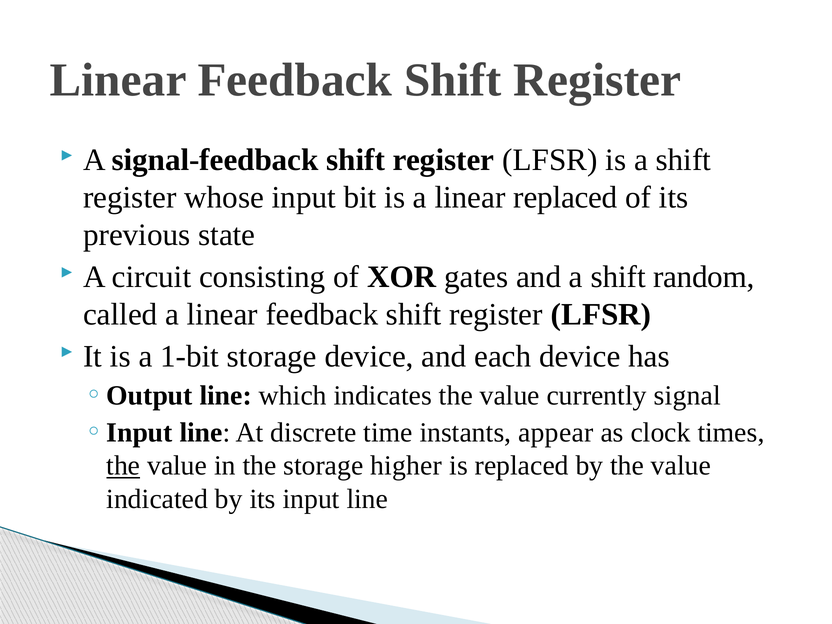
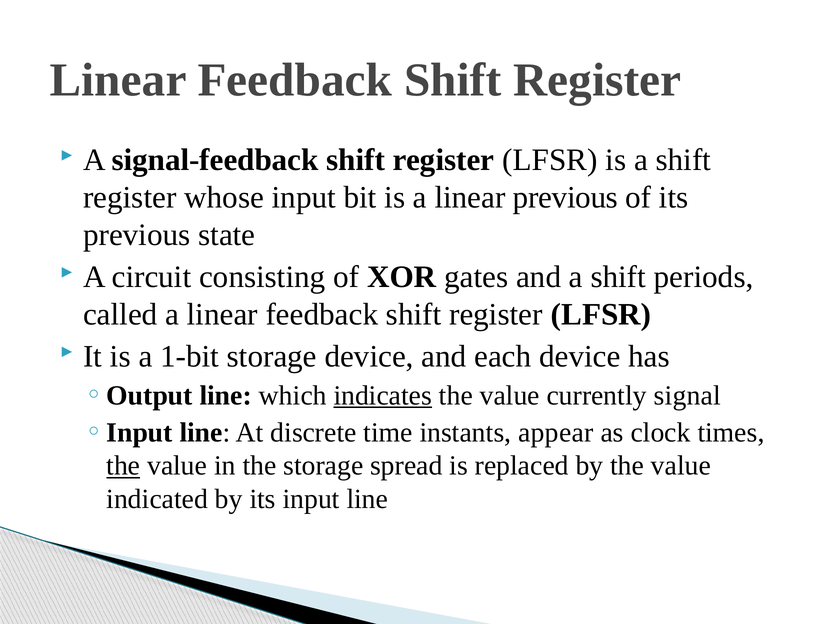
linear replaced: replaced -> previous
random: random -> periods
indicates underline: none -> present
higher: higher -> spread
